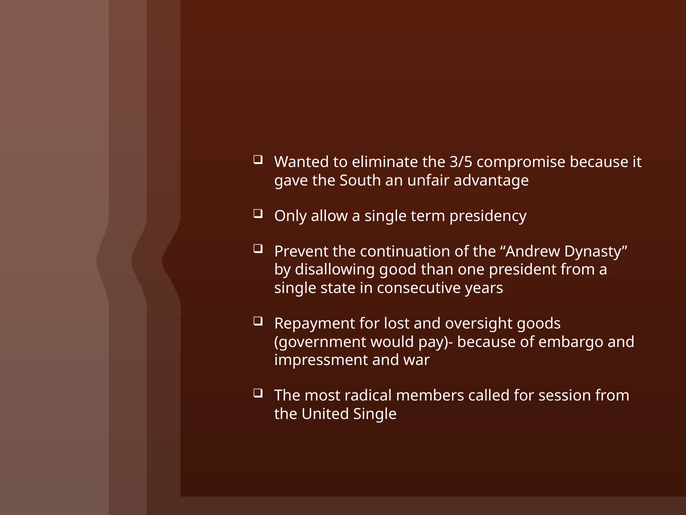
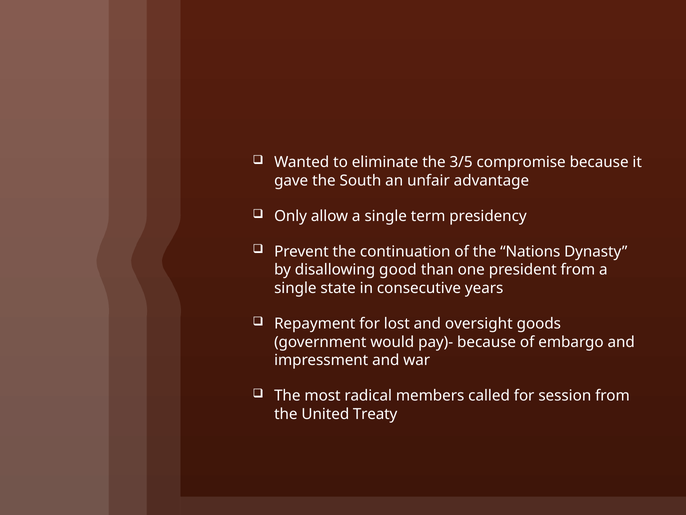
Andrew: Andrew -> Nations
United Single: Single -> Treaty
